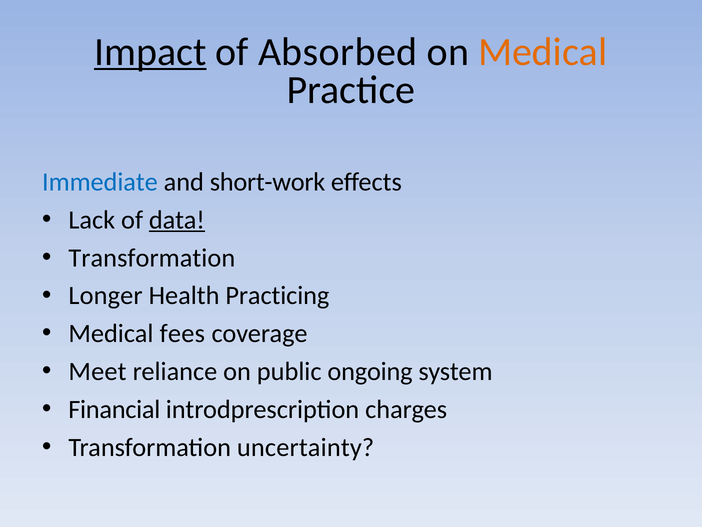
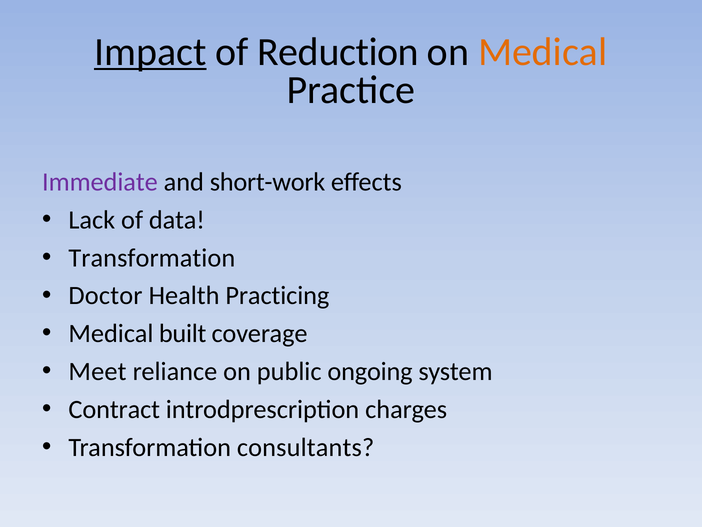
Absorbed: Absorbed -> Reduction
Immediate colour: blue -> purple
data underline: present -> none
Longer: Longer -> Doctor
fees: fees -> built
Financial: Financial -> Contract
uncertainty: uncertainty -> consultants
